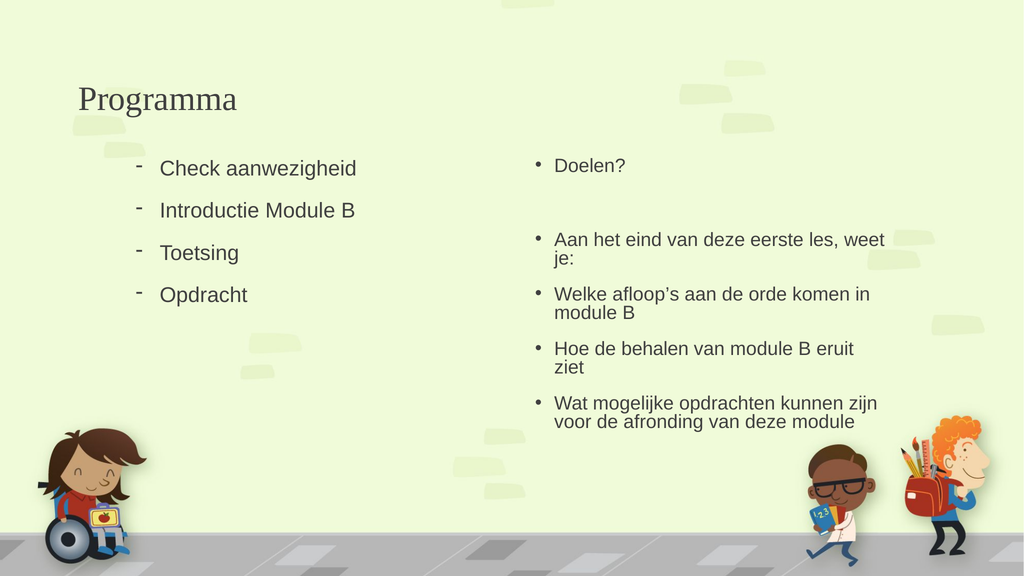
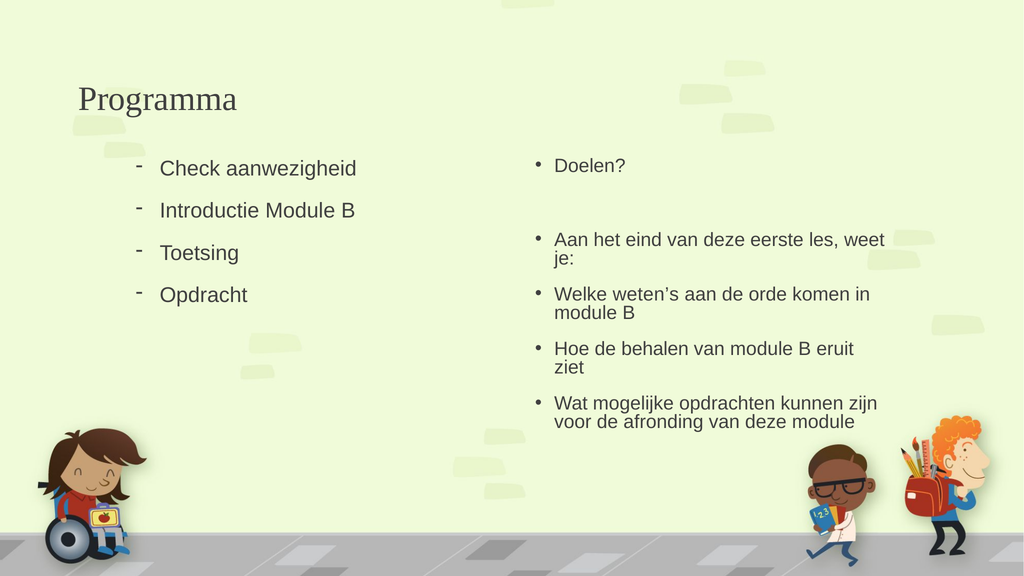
afloop’s: afloop’s -> weten’s
